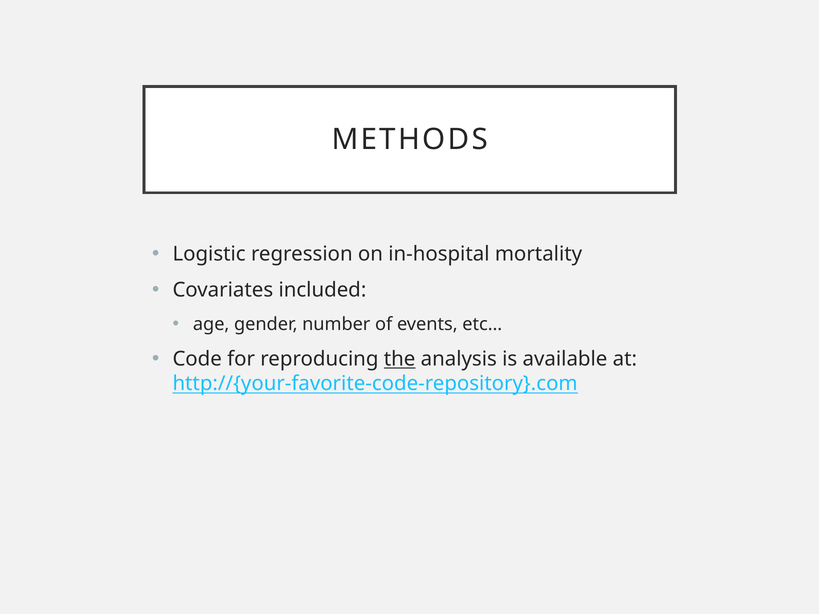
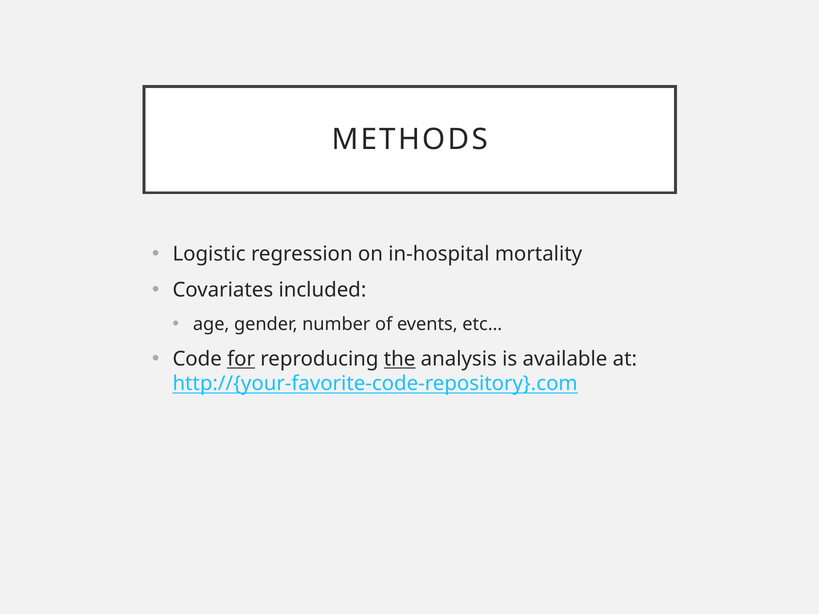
for underline: none -> present
